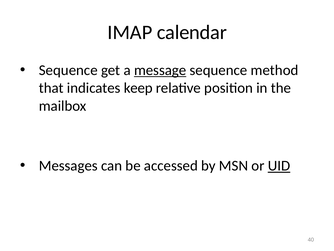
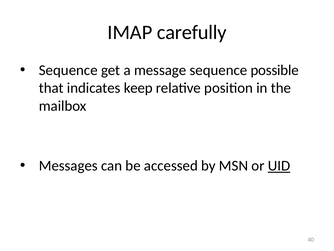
calendar: calendar -> carefully
message underline: present -> none
method: method -> possible
